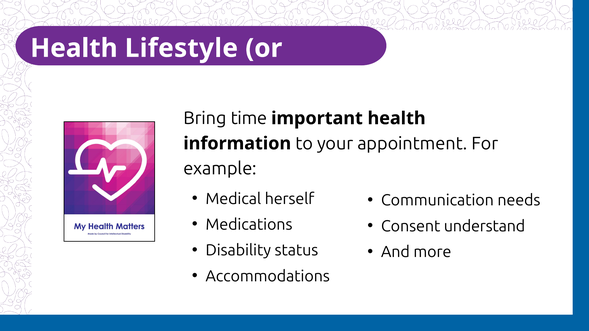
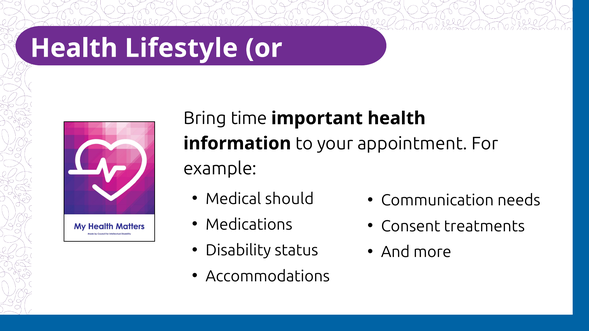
herself: herself -> should
understand: understand -> treatments
